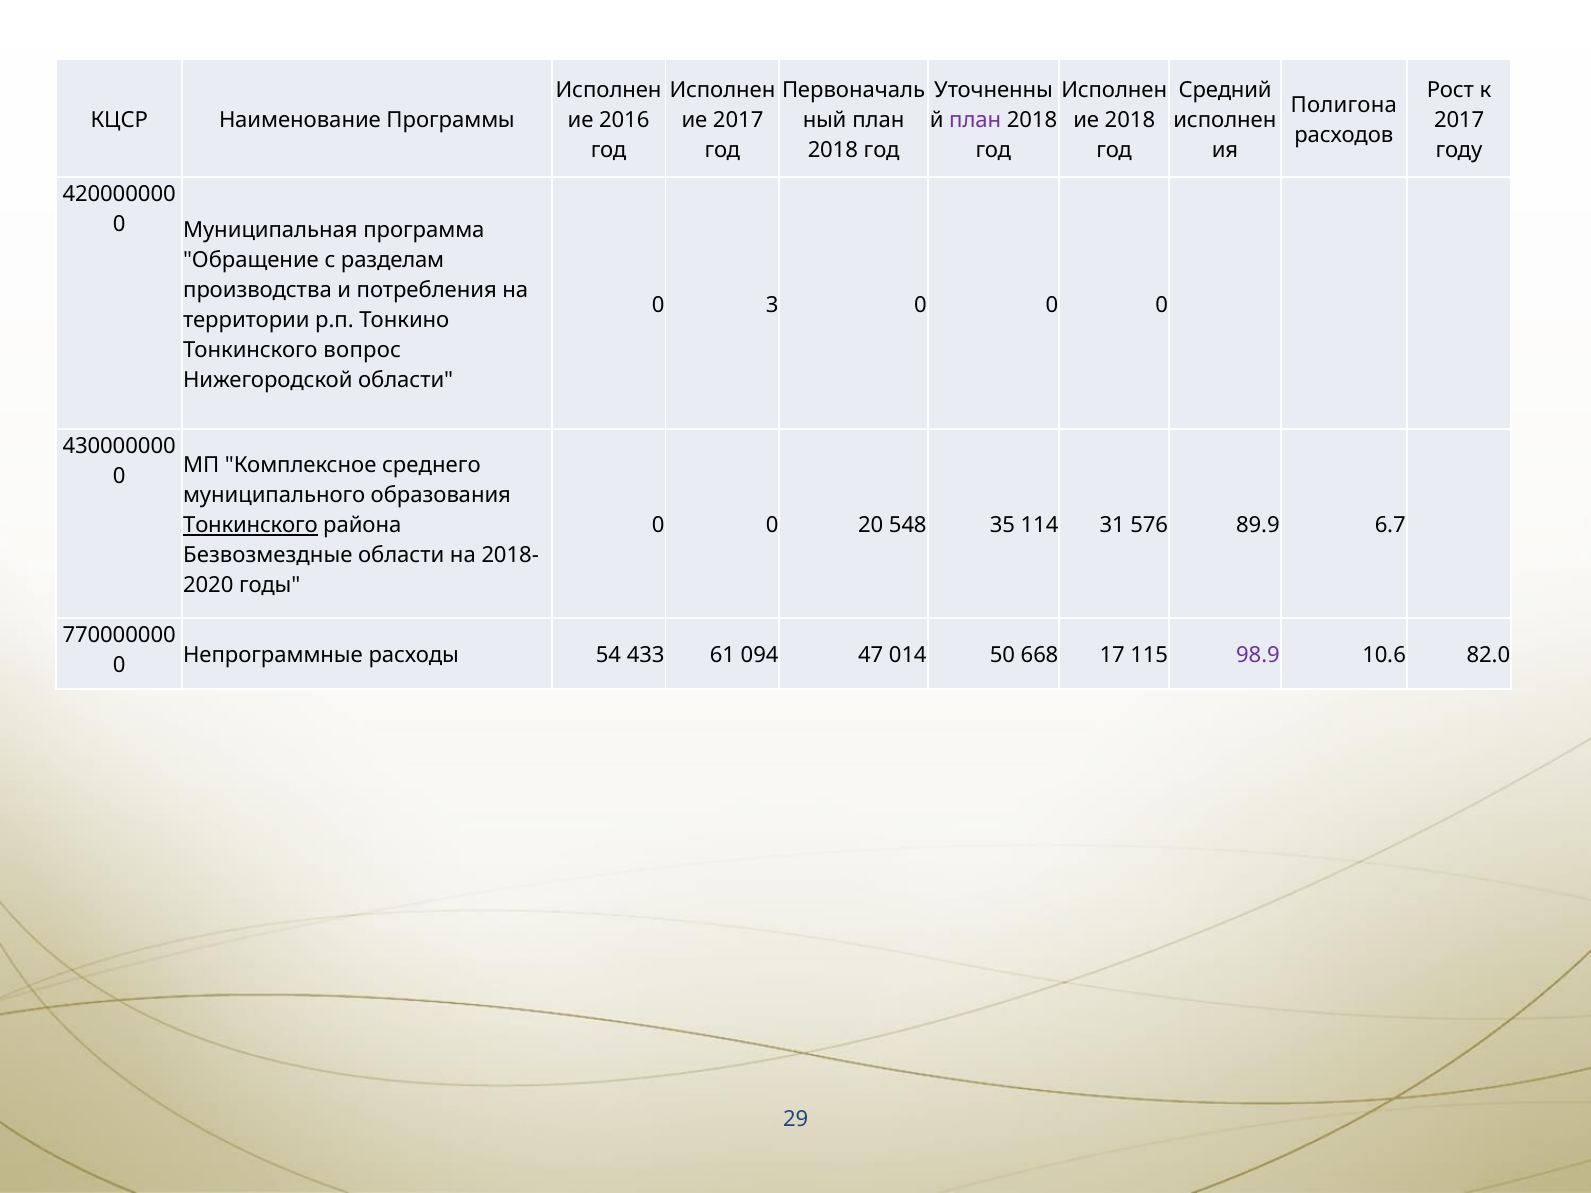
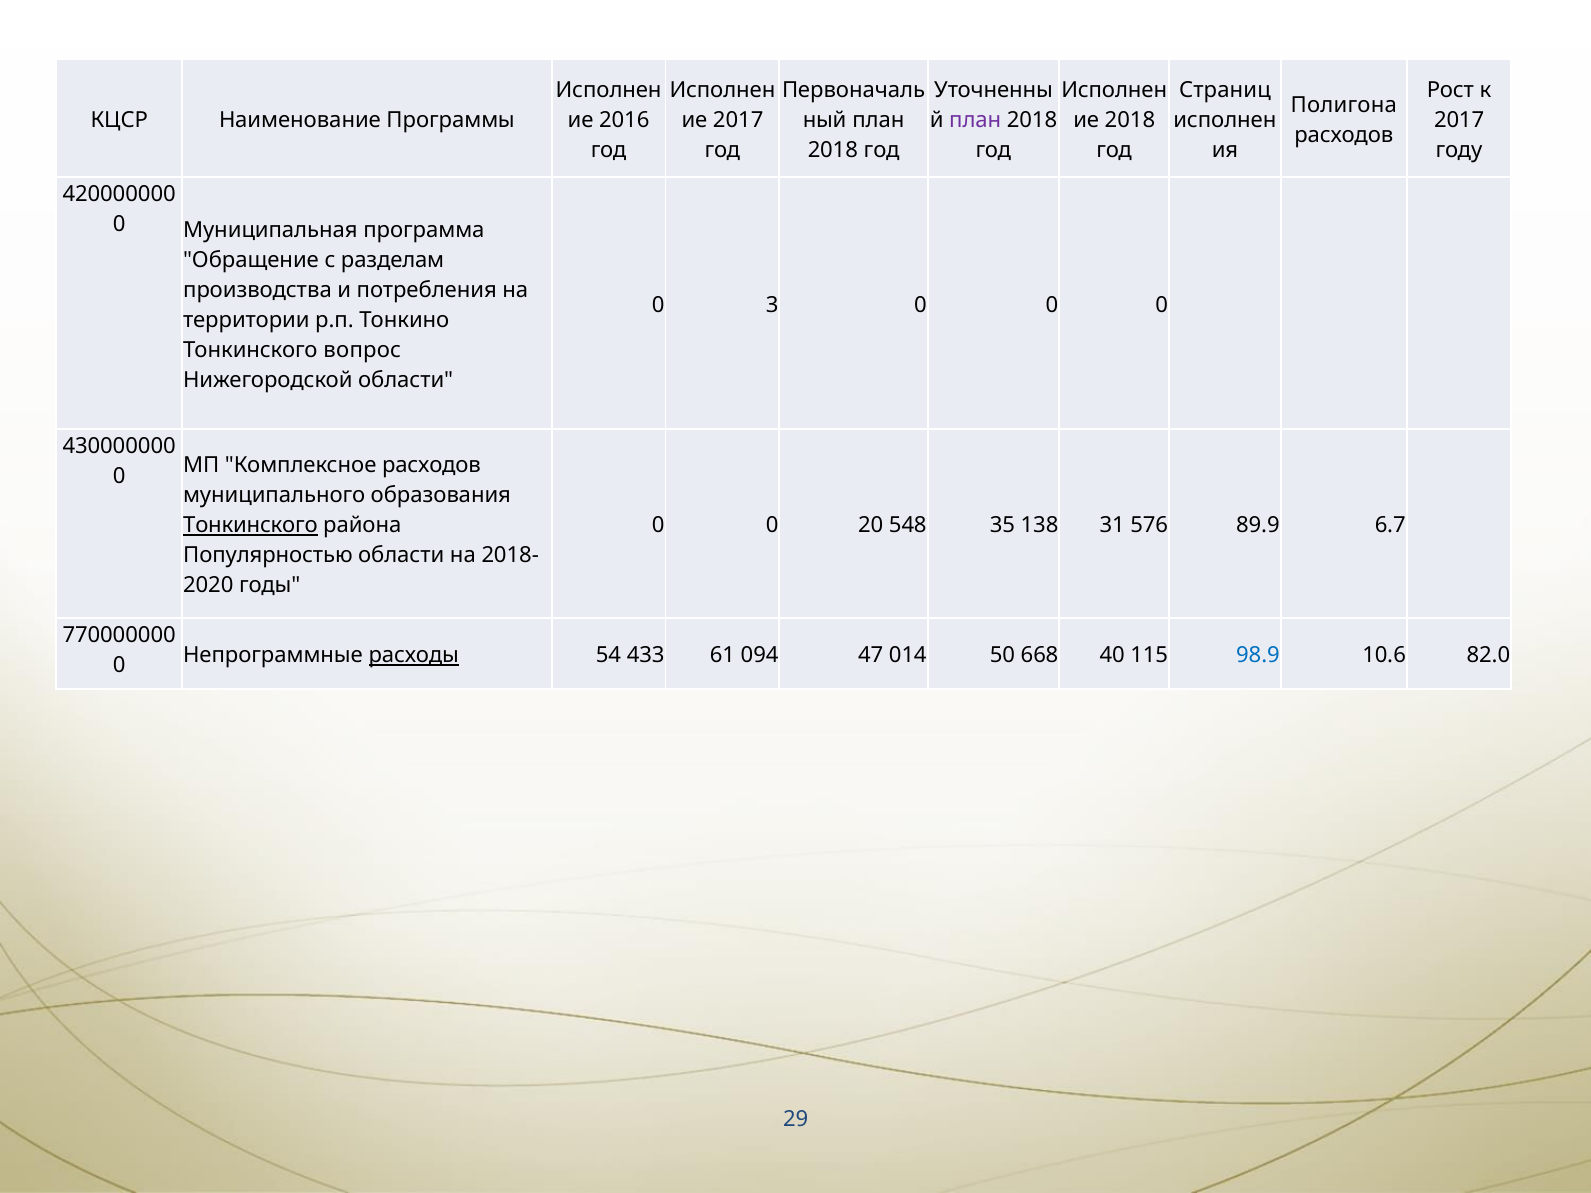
Средний: Средний -> Страниц
Комплексное среднего: среднего -> расходов
114: 114 -> 138
Безвозмездные: Безвозмездные -> Популярностью
расходы underline: none -> present
17: 17 -> 40
98.9 colour: purple -> blue
